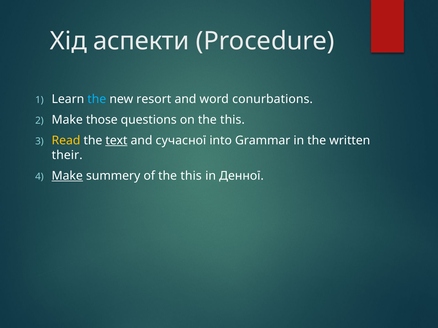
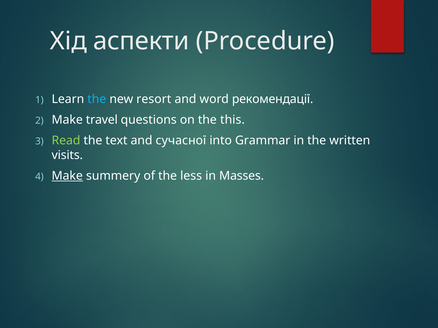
conurbations: conurbations -> рекомендації
those: those -> travel
Read colour: yellow -> light green
text underline: present -> none
their: their -> visits
of the this: this -> less
Денної: Денної -> Masses
